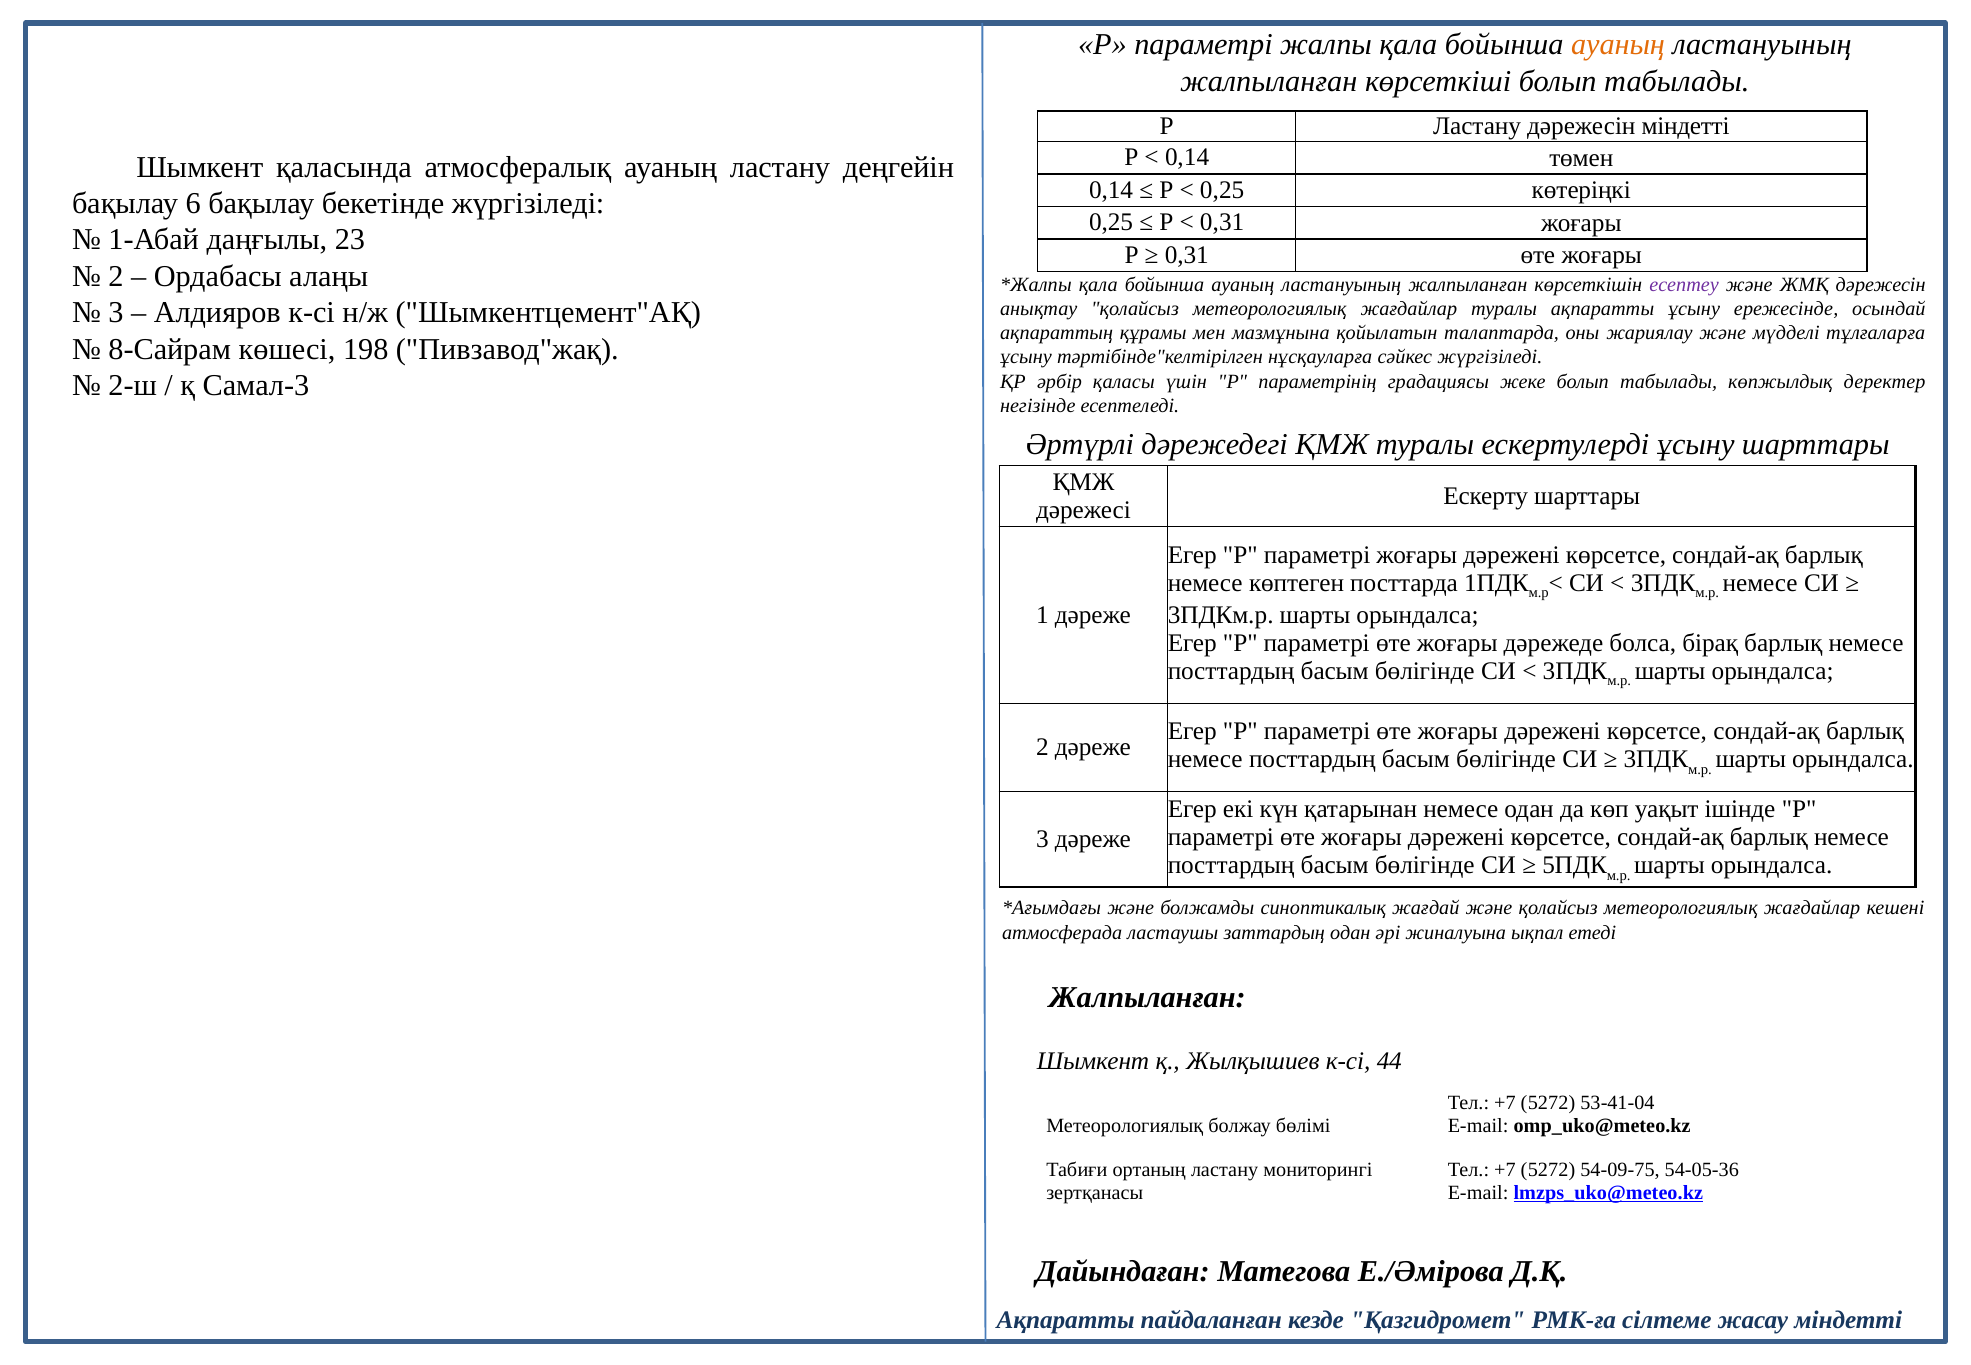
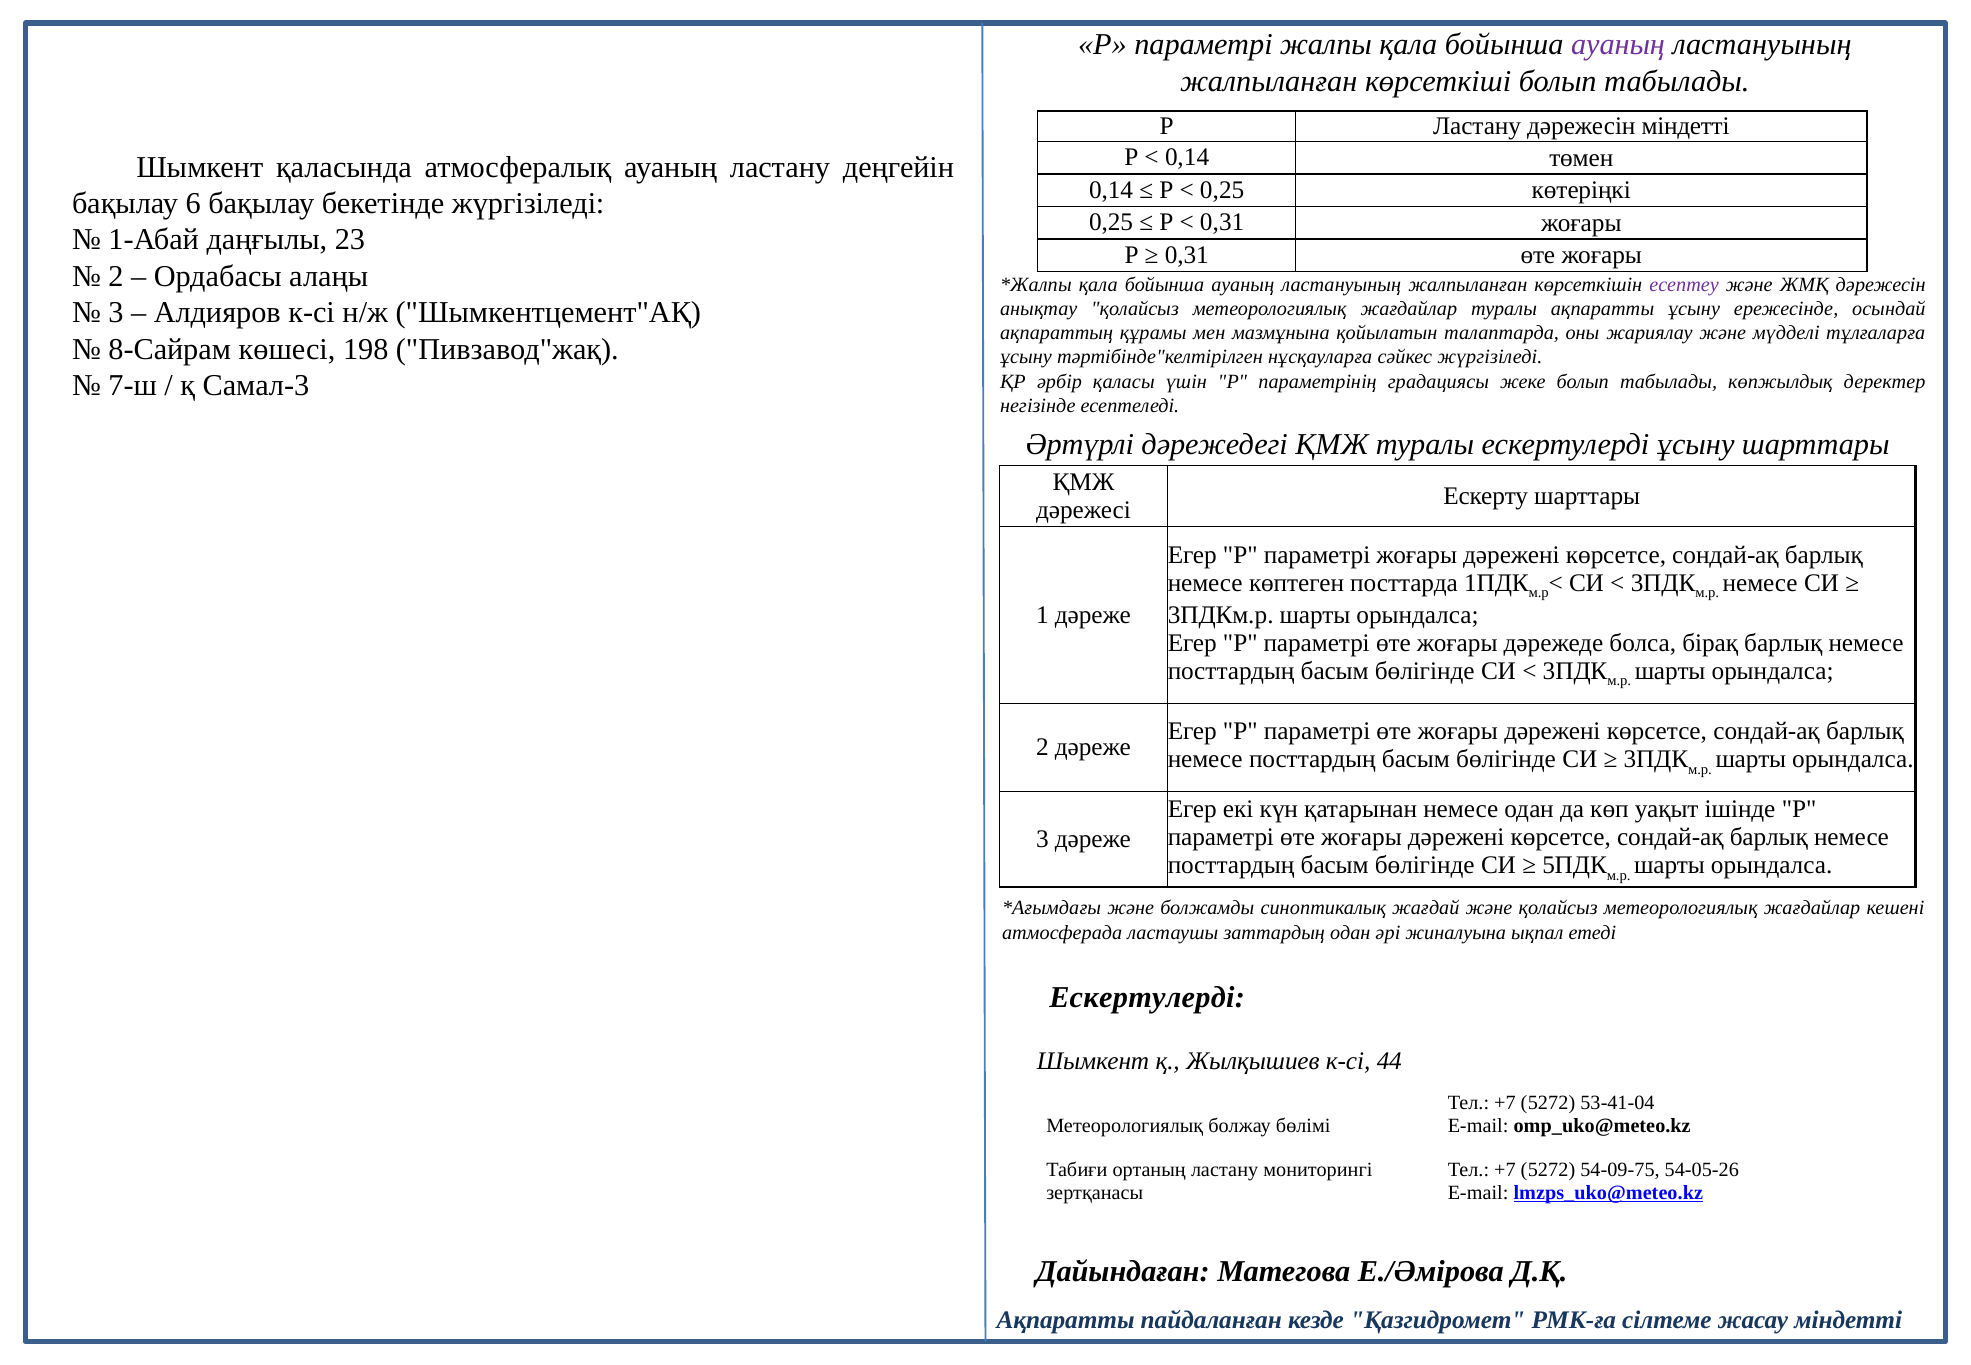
ауаның at (1618, 45) colour: orange -> purple
2-ш: 2-ш -> 7-ш
Жалпыланған at (1147, 997): Жалпыланған -> Ескертулерді
54-05-36: 54-05-36 -> 54-05-26
